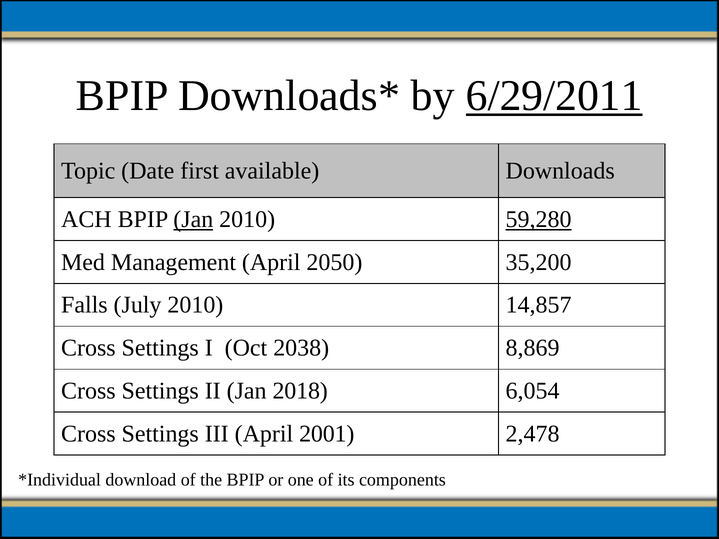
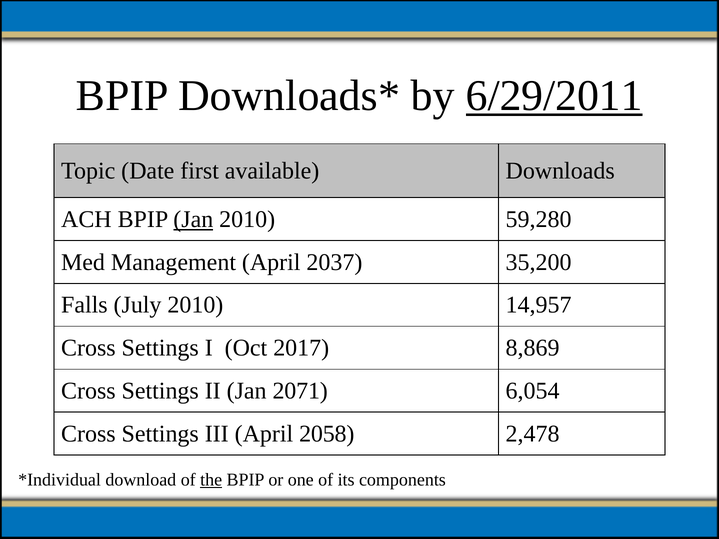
59,280 underline: present -> none
2050: 2050 -> 2037
14,857: 14,857 -> 14,957
2038: 2038 -> 2017
2018: 2018 -> 2071
2001: 2001 -> 2058
the underline: none -> present
